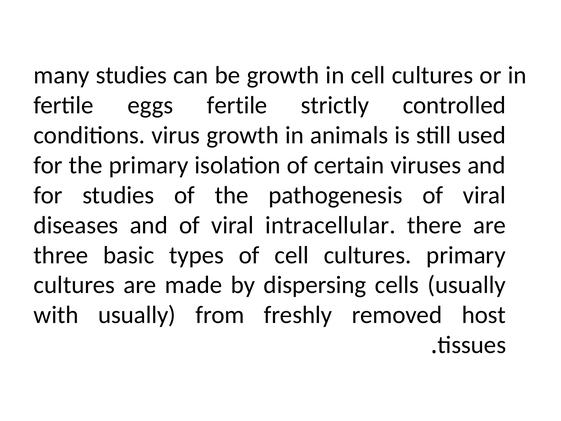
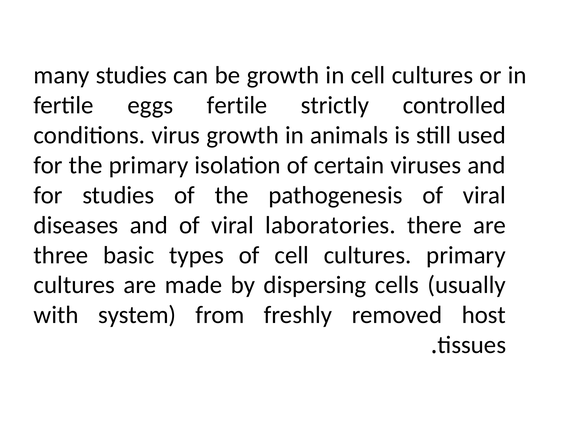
intracellular: intracellular -> laboratories
with usually: usually -> system
